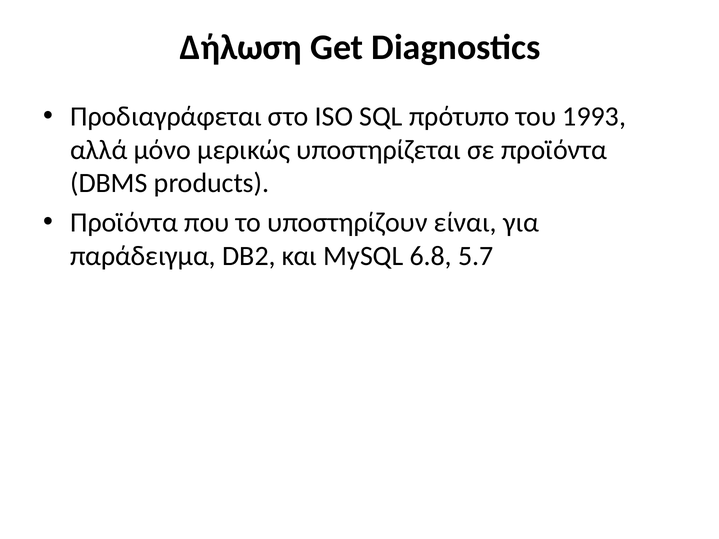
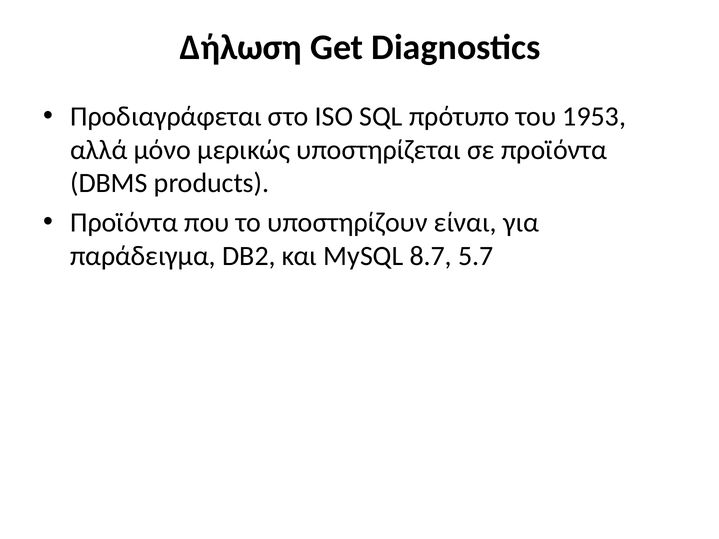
1993: 1993 -> 1953
6.8: 6.8 -> 8.7
